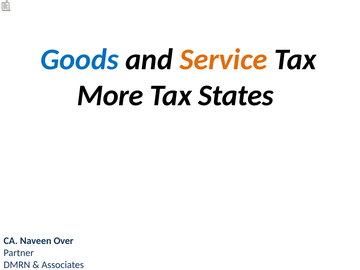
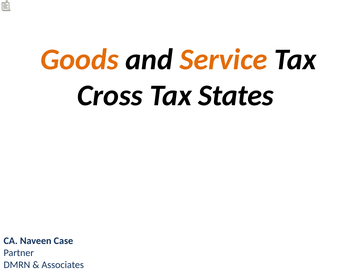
Goods colour: blue -> orange
More: More -> Cross
Over: Over -> Case
